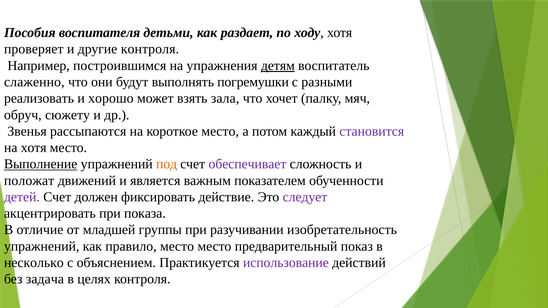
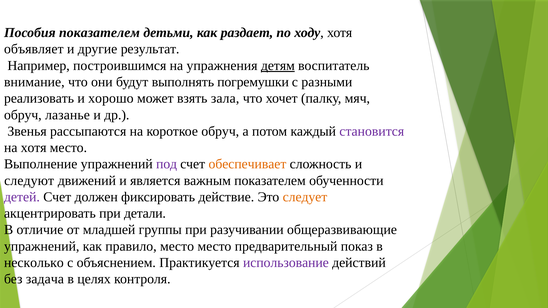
Пособия воспитателя: воспитателя -> показателем
проверяет: проверяет -> объявляет
другие контроля: контроля -> результат
слаженно: слаженно -> внимание
сюжету: сюжету -> лазанье
короткое место: место -> обруч
Выполнение underline: present -> none
под colour: orange -> purple
обеспечивает colour: purple -> orange
положат: положат -> следуют
следует colour: purple -> orange
показа: показа -> детали
изобретательность: изобретательность -> общеразвивающие
